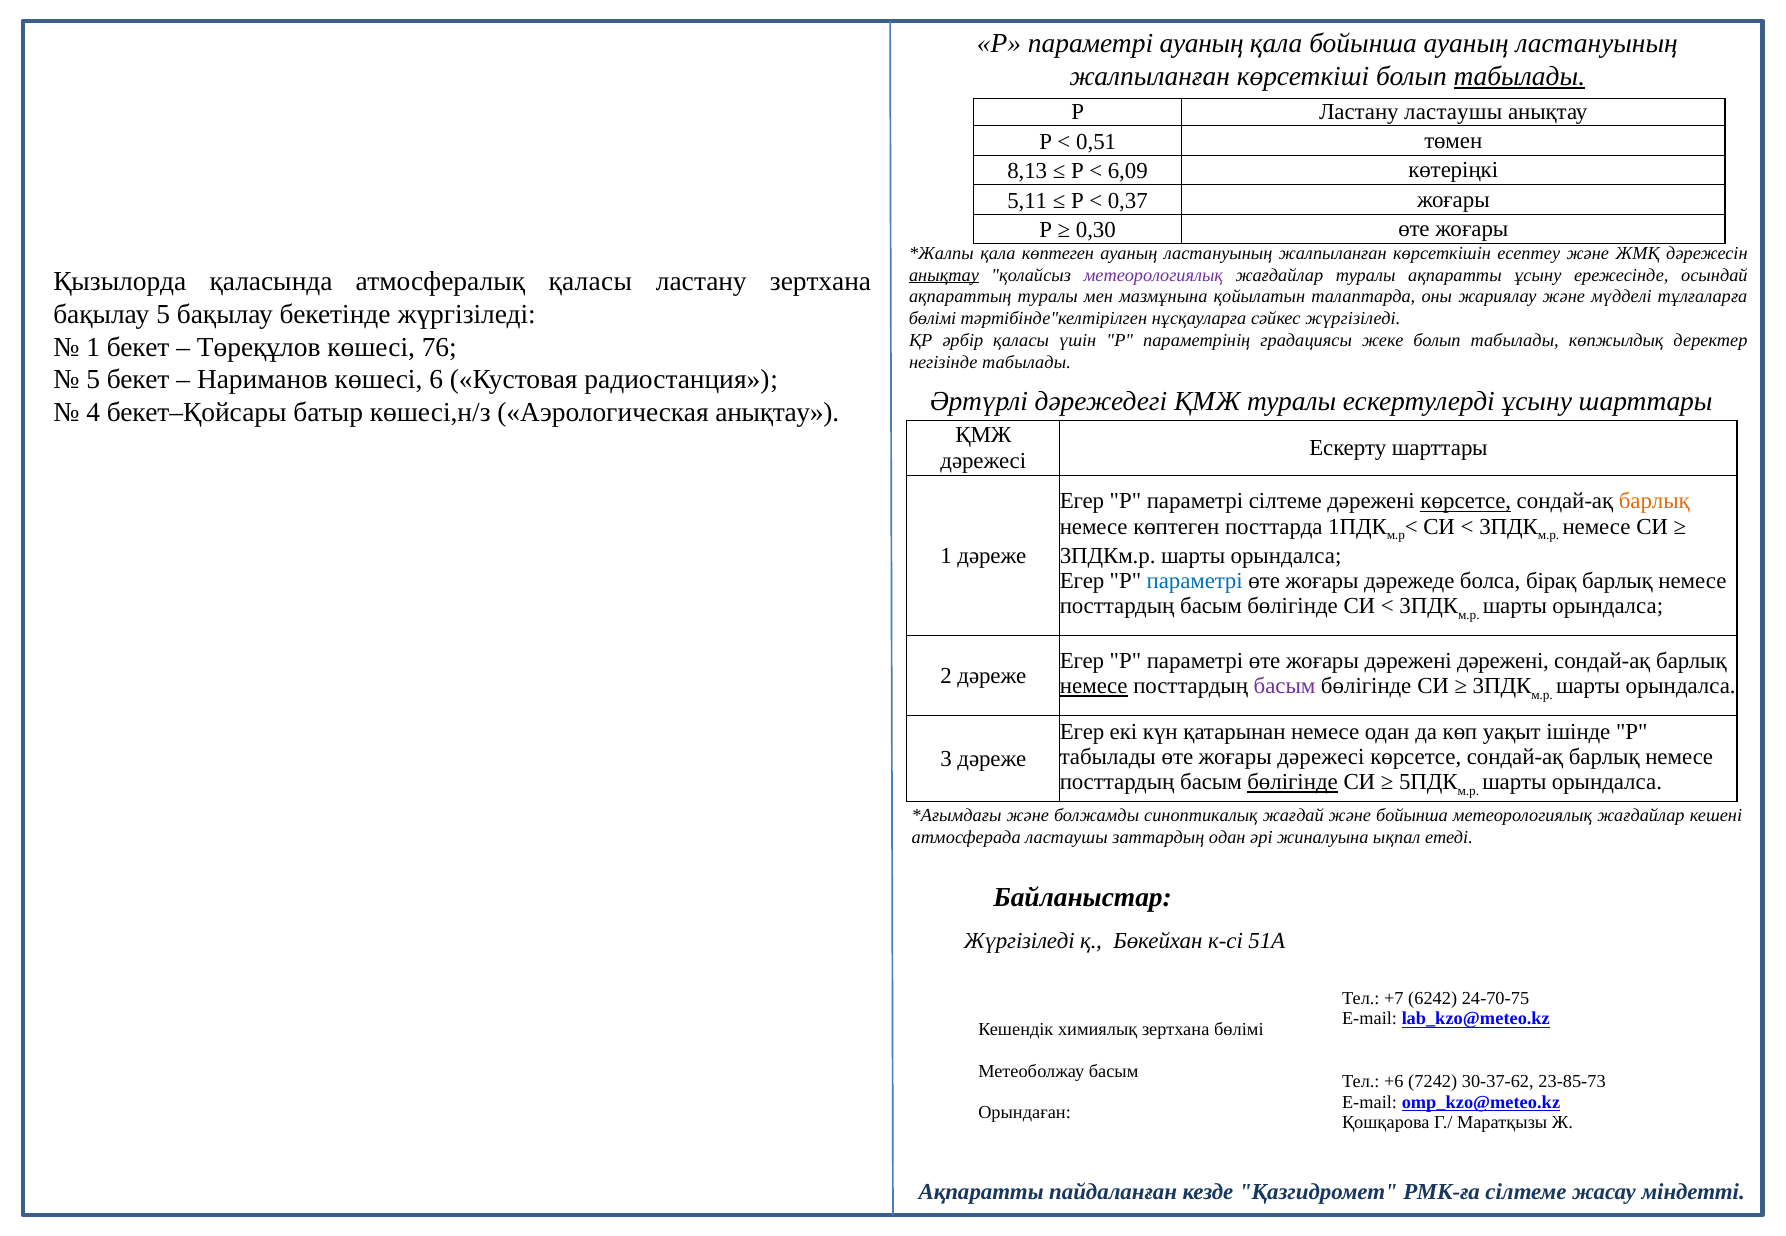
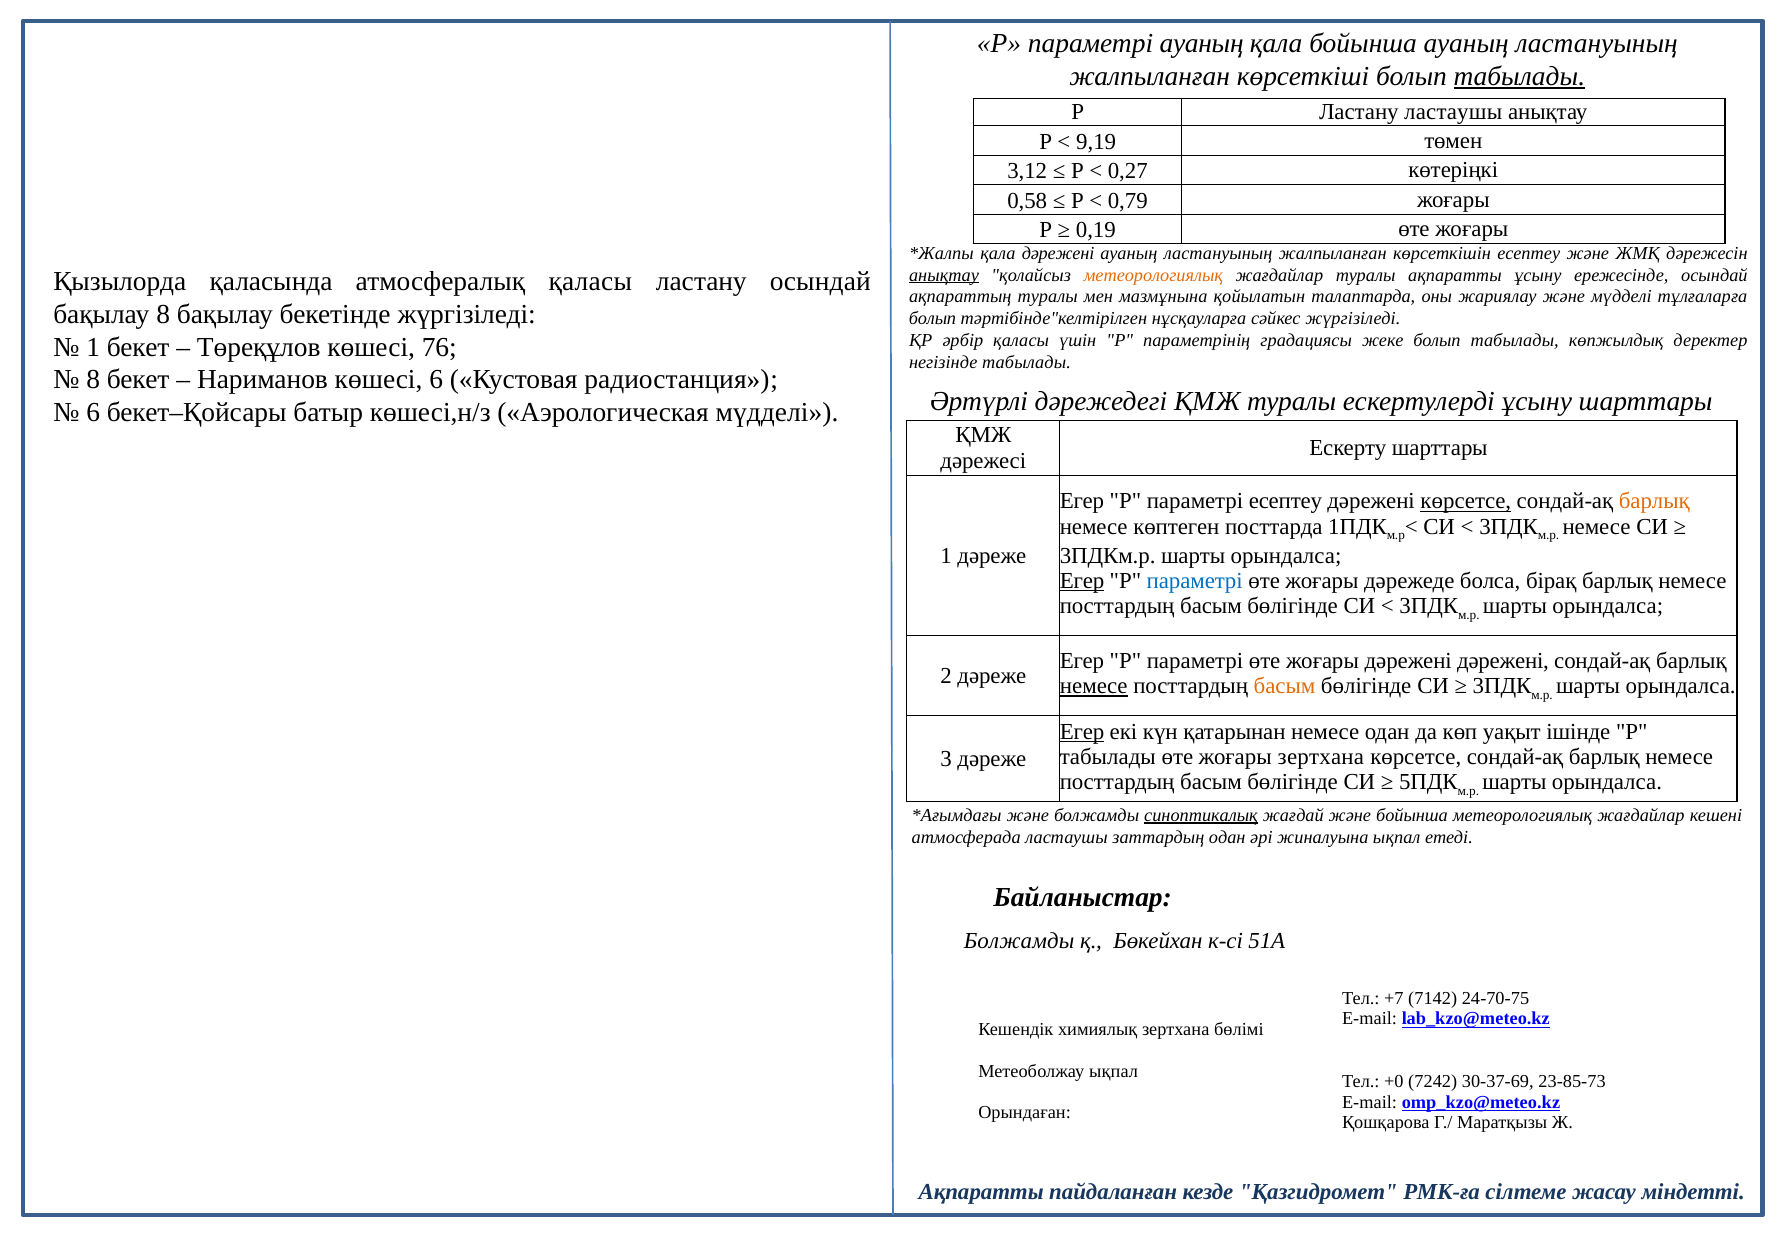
0,51: 0,51 -> 9,19
8,13: 8,13 -> 3,12
6,09: 6,09 -> 0,27
5,11: 5,11 -> 0,58
0,37: 0,37 -> 0,79
0,30: 0,30 -> 0,19
қала көптеген: көптеген -> дәрежені
метеорологиялық at (1153, 275) colour: purple -> orange
ластану зертхана: зертхана -> осындай
бақылау 5: 5 -> 8
бөлімі at (933, 319): бөлімі -> болып
5 at (93, 380): 5 -> 8
4 at (93, 413): 4 -> 6
Аэрологическая анықтау: анықтау -> мүдделі
параметрі сілтеме: сілтеме -> есептеу
Егер at (1082, 581) underline: none -> present
басым at (1285, 687) colour: purple -> orange
Егер at (1082, 732) underline: none -> present
жоғары дәрежесі: дәрежесі -> зертхана
бөлігінде at (1293, 782) underline: present -> none
синоптикалық underline: none -> present
Жүргізіледі at (1019, 942): Жүргізіледі -> Болжамды
6242: 6242 -> 7142
Метеоболжау басым: басым -> ықпал
+6: +6 -> +0
30-37-62: 30-37-62 -> 30-37-69
